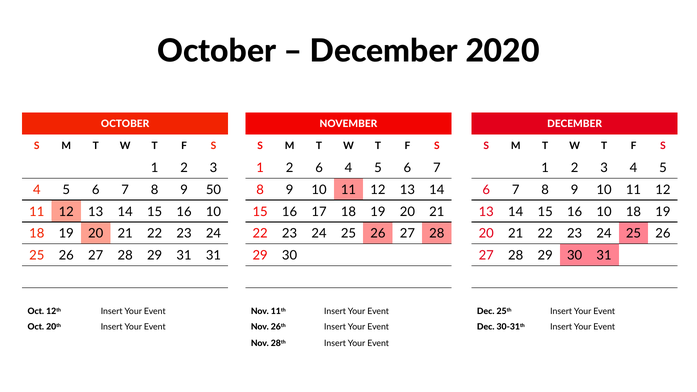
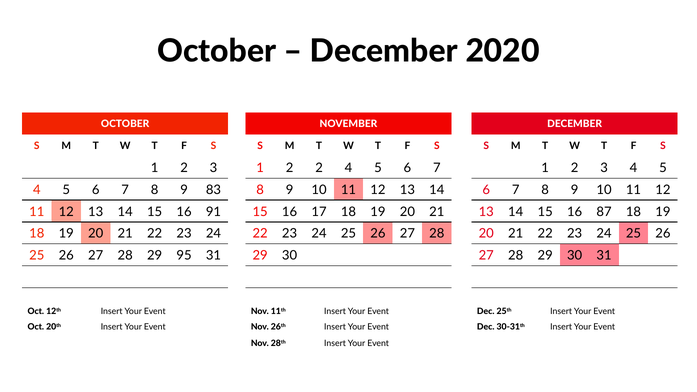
2 6: 6 -> 2
50: 50 -> 83
10 at (213, 212): 10 -> 91
10 at (604, 212): 10 -> 87
29 31: 31 -> 95
